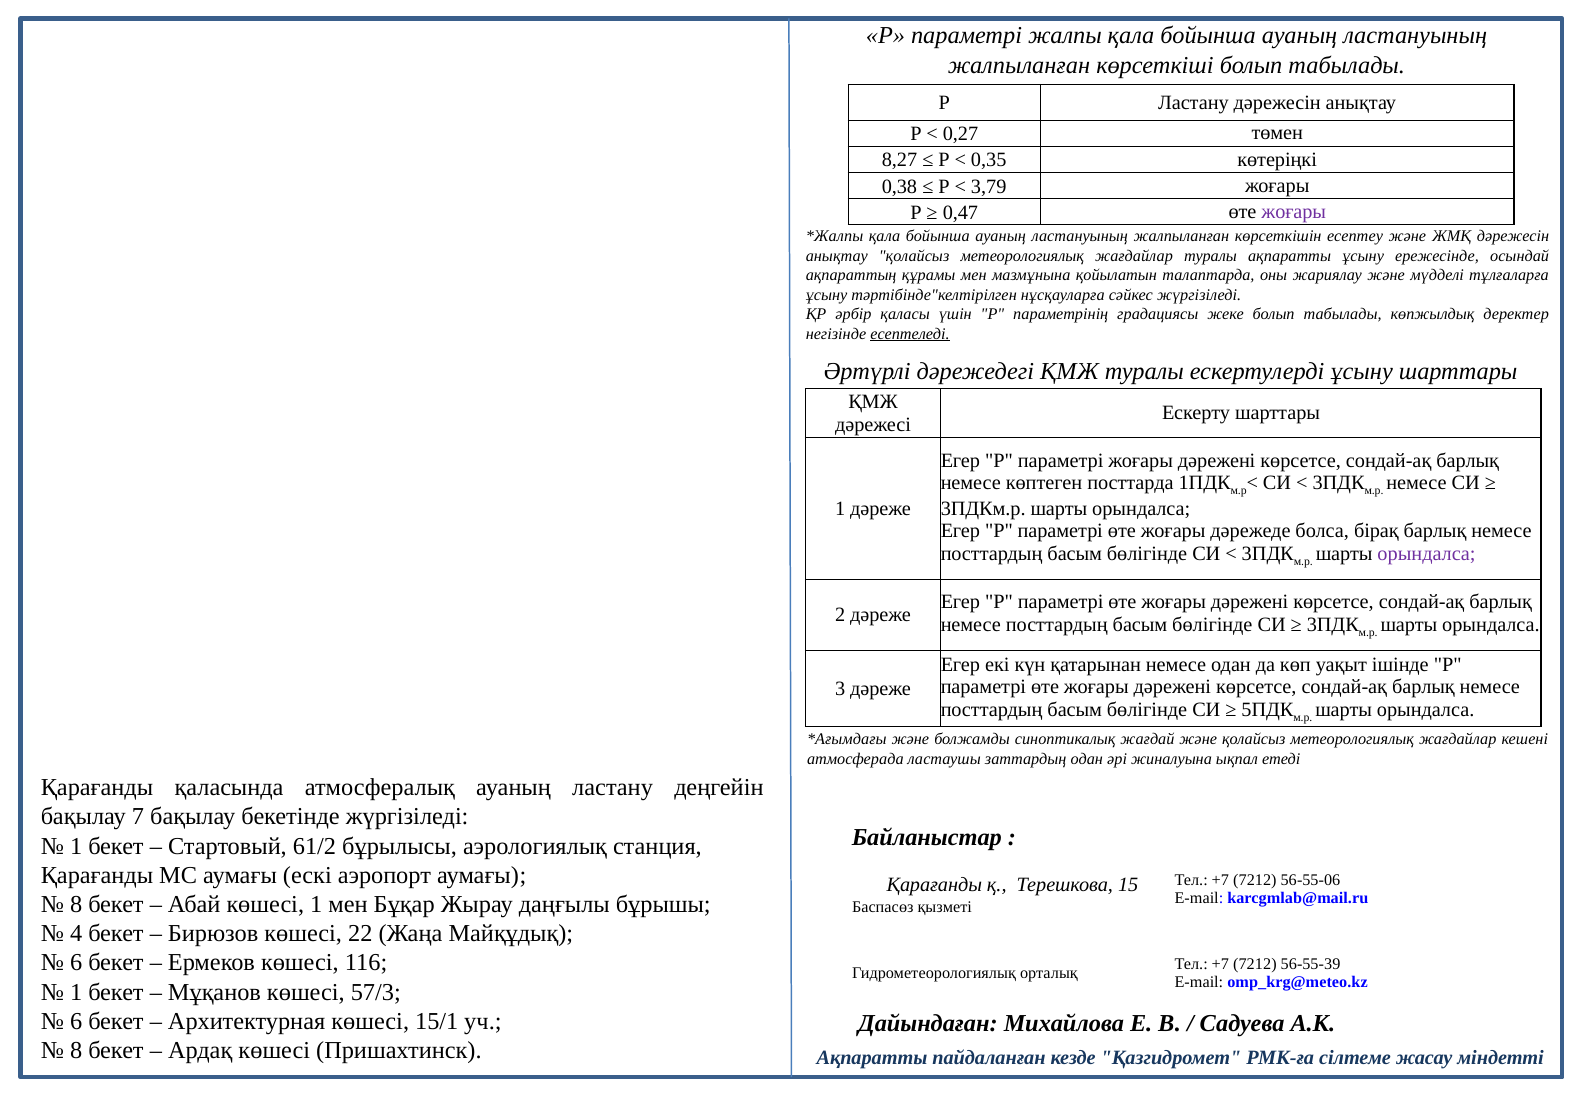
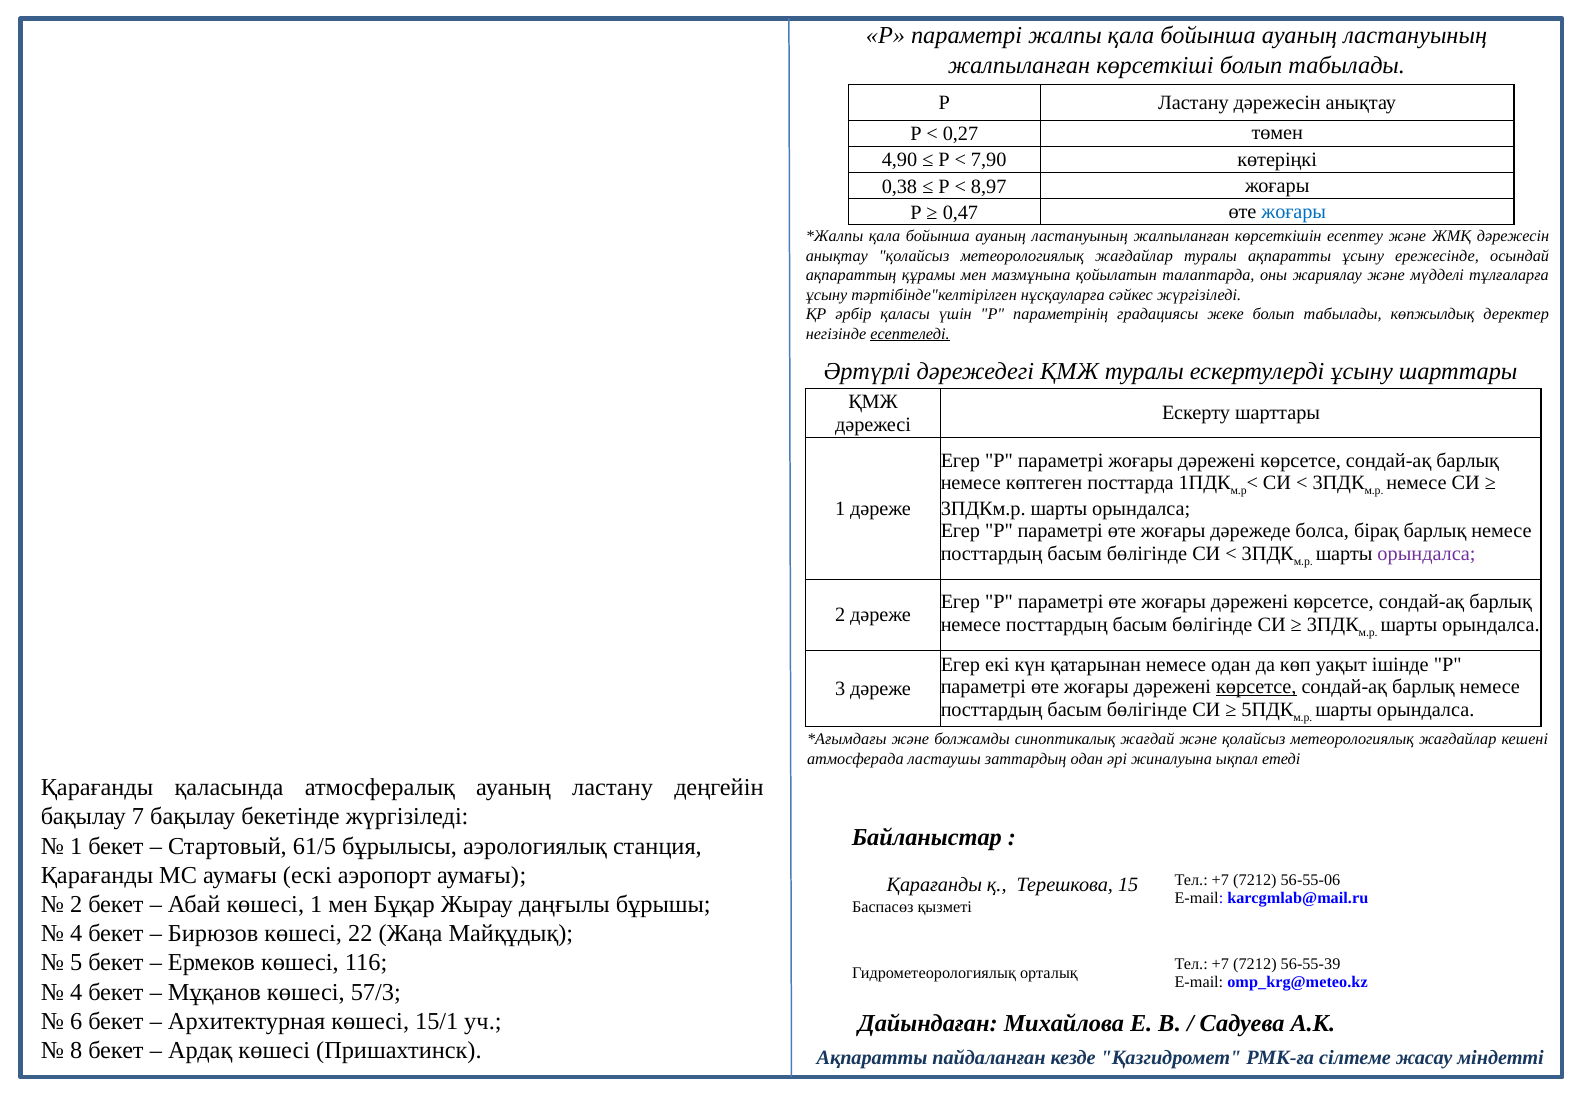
8,27: 8,27 -> 4,90
0,35: 0,35 -> 7,90
3,79: 3,79 -> 8,97
жоғары at (1294, 212) colour: purple -> blue
көрсетсе at (1256, 687) underline: none -> present
61/2: 61/2 -> 61/5
8 at (76, 904): 8 -> 2
6 at (76, 963): 6 -> 5
1 at (76, 992): 1 -> 4
